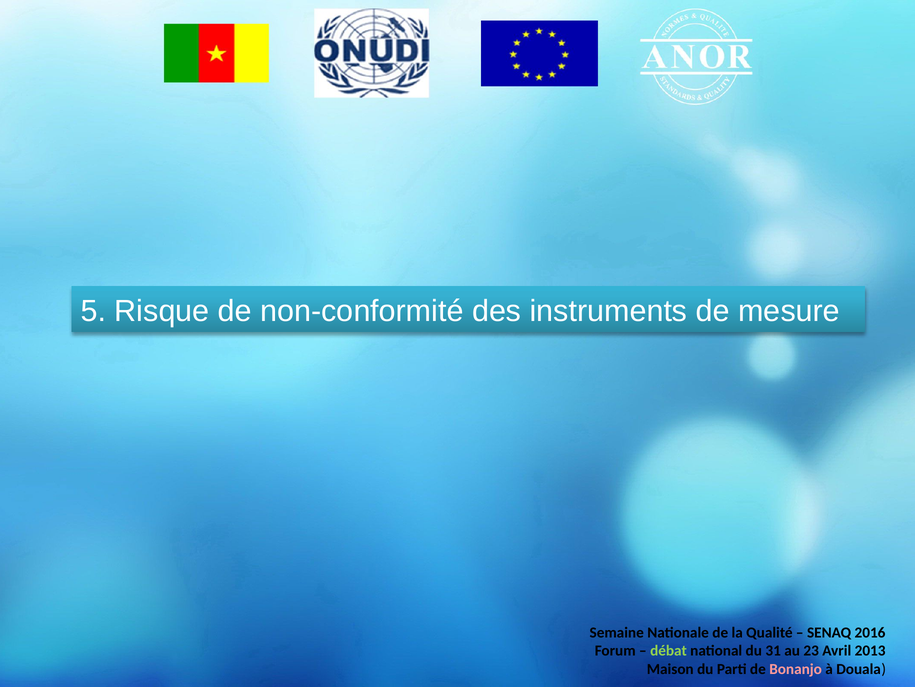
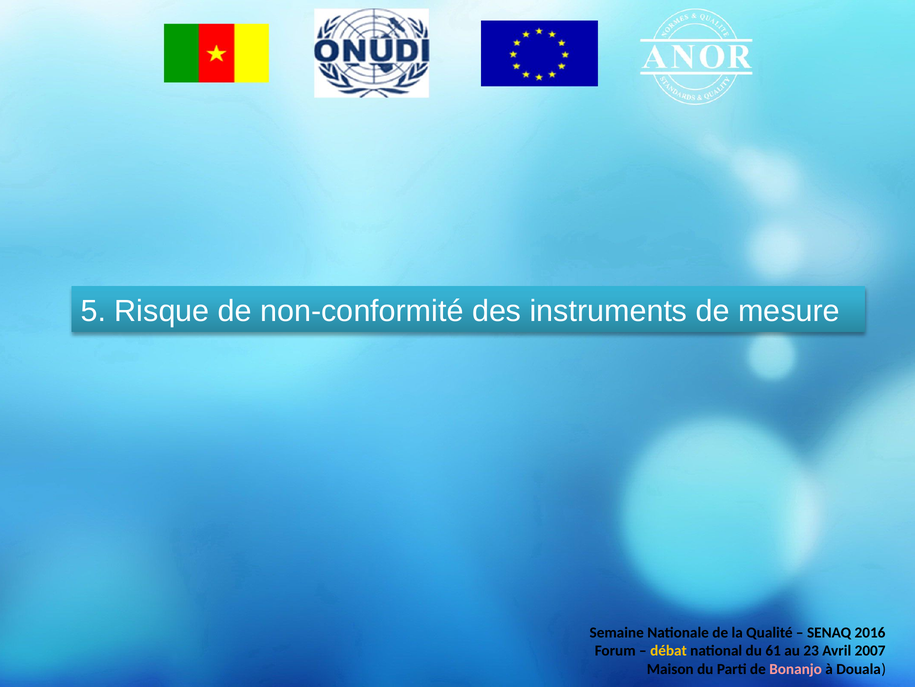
débat colour: light green -> yellow
31: 31 -> 61
2013: 2013 -> 2007
